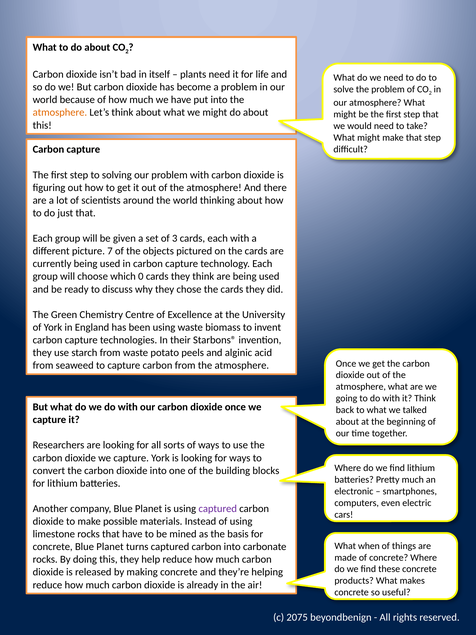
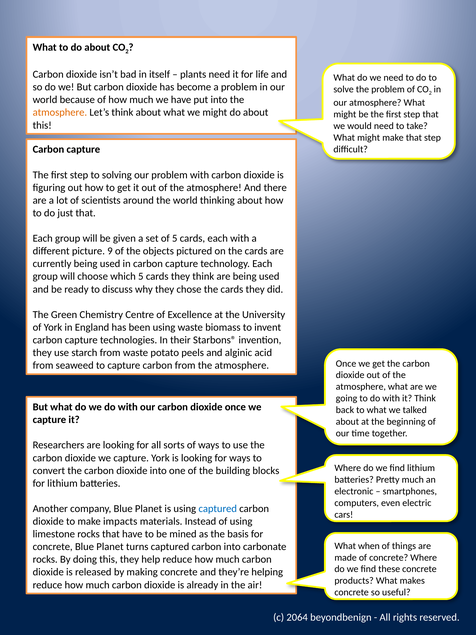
of 3: 3 -> 5
7: 7 -> 9
which 0: 0 -> 5
captured at (218, 508) colour: purple -> blue
possible: possible -> impacts
2075: 2075 -> 2064
